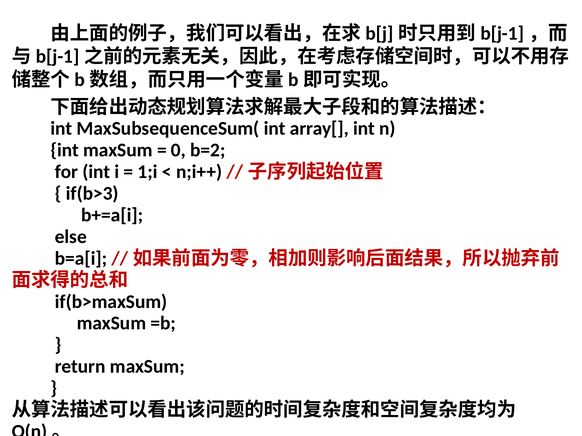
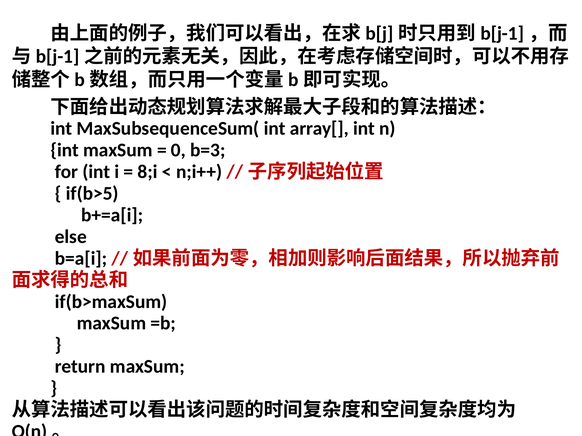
b=2: b=2 -> b=3
1;i: 1;i -> 8;i
if(b>3: if(b>3 -> if(b>5
